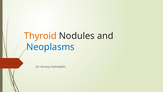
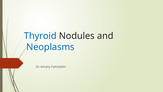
Thyroid colour: orange -> blue
